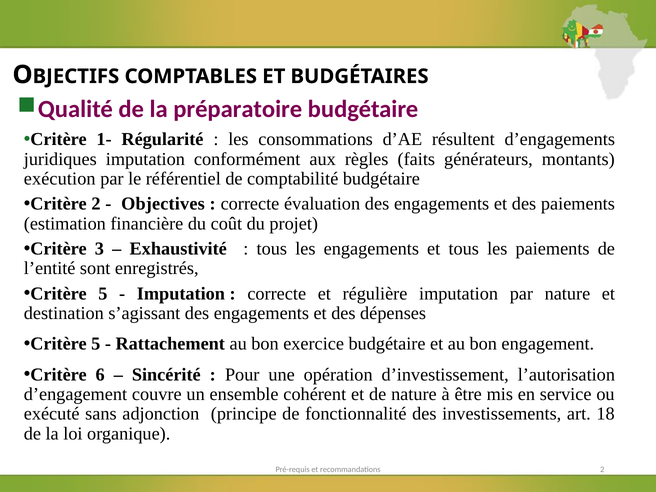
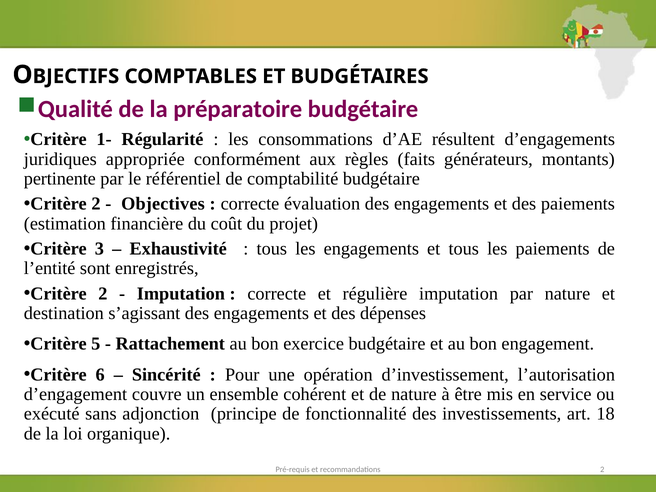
juridiques imputation: imputation -> appropriée
exécution: exécution -> pertinente
5 at (103, 294): 5 -> 2
